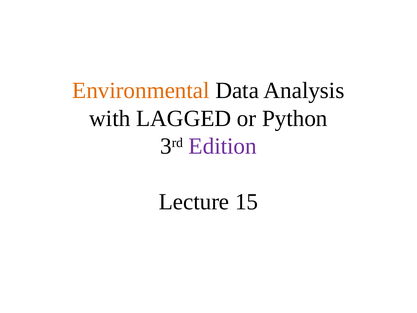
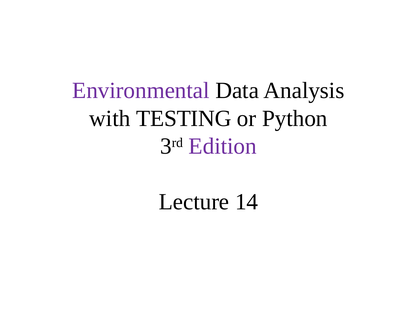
Environmental colour: orange -> purple
LAGGED: LAGGED -> TESTING
15: 15 -> 14
